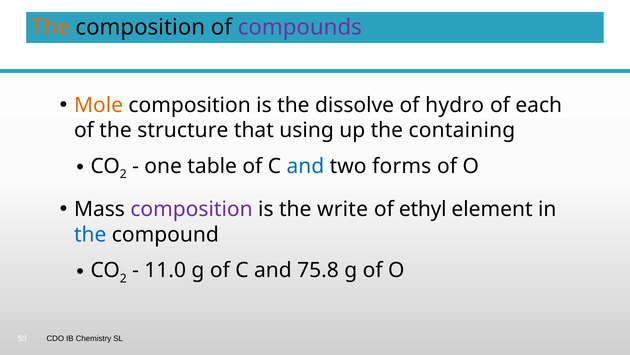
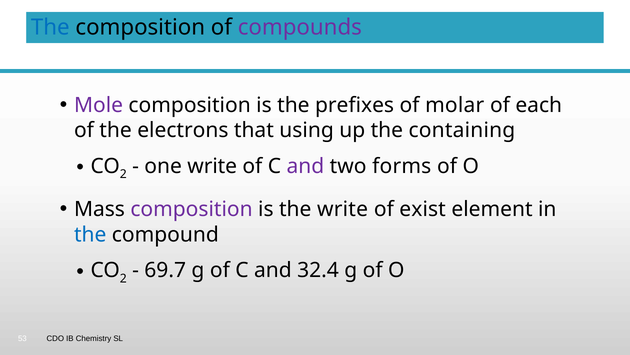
The at (50, 27) colour: orange -> blue
Mole colour: orange -> purple
dissolve: dissolve -> prefixes
hydro: hydro -> molar
structure: structure -> electrons
one table: table -> write
and at (305, 166) colour: blue -> purple
ethyl: ethyl -> exist
11.0: 11.0 -> 69.7
75.8: 75.8 -> 32.4
